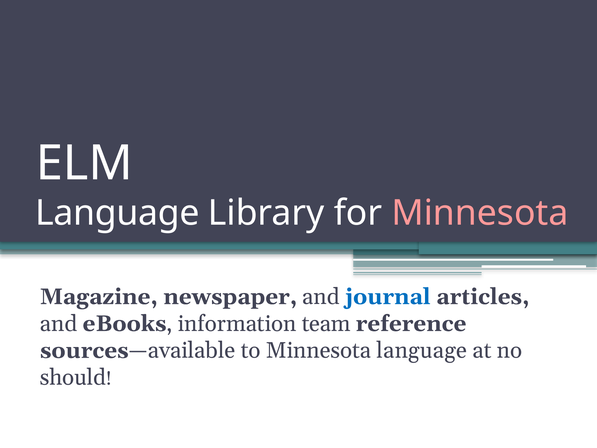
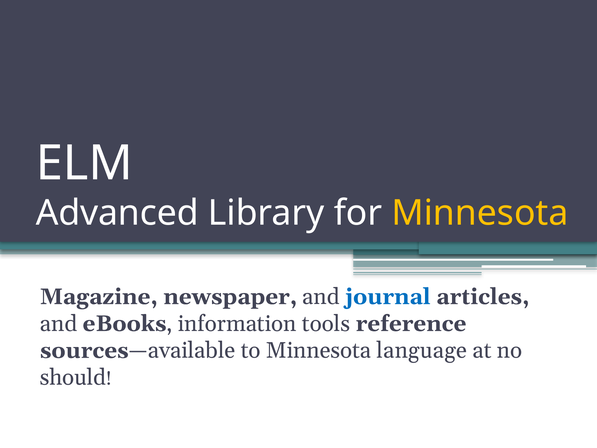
Language at (117, 213): Language -> Advanced
Minnesota at (480, 213) colour: pink -> yellow
team: team -> tools
